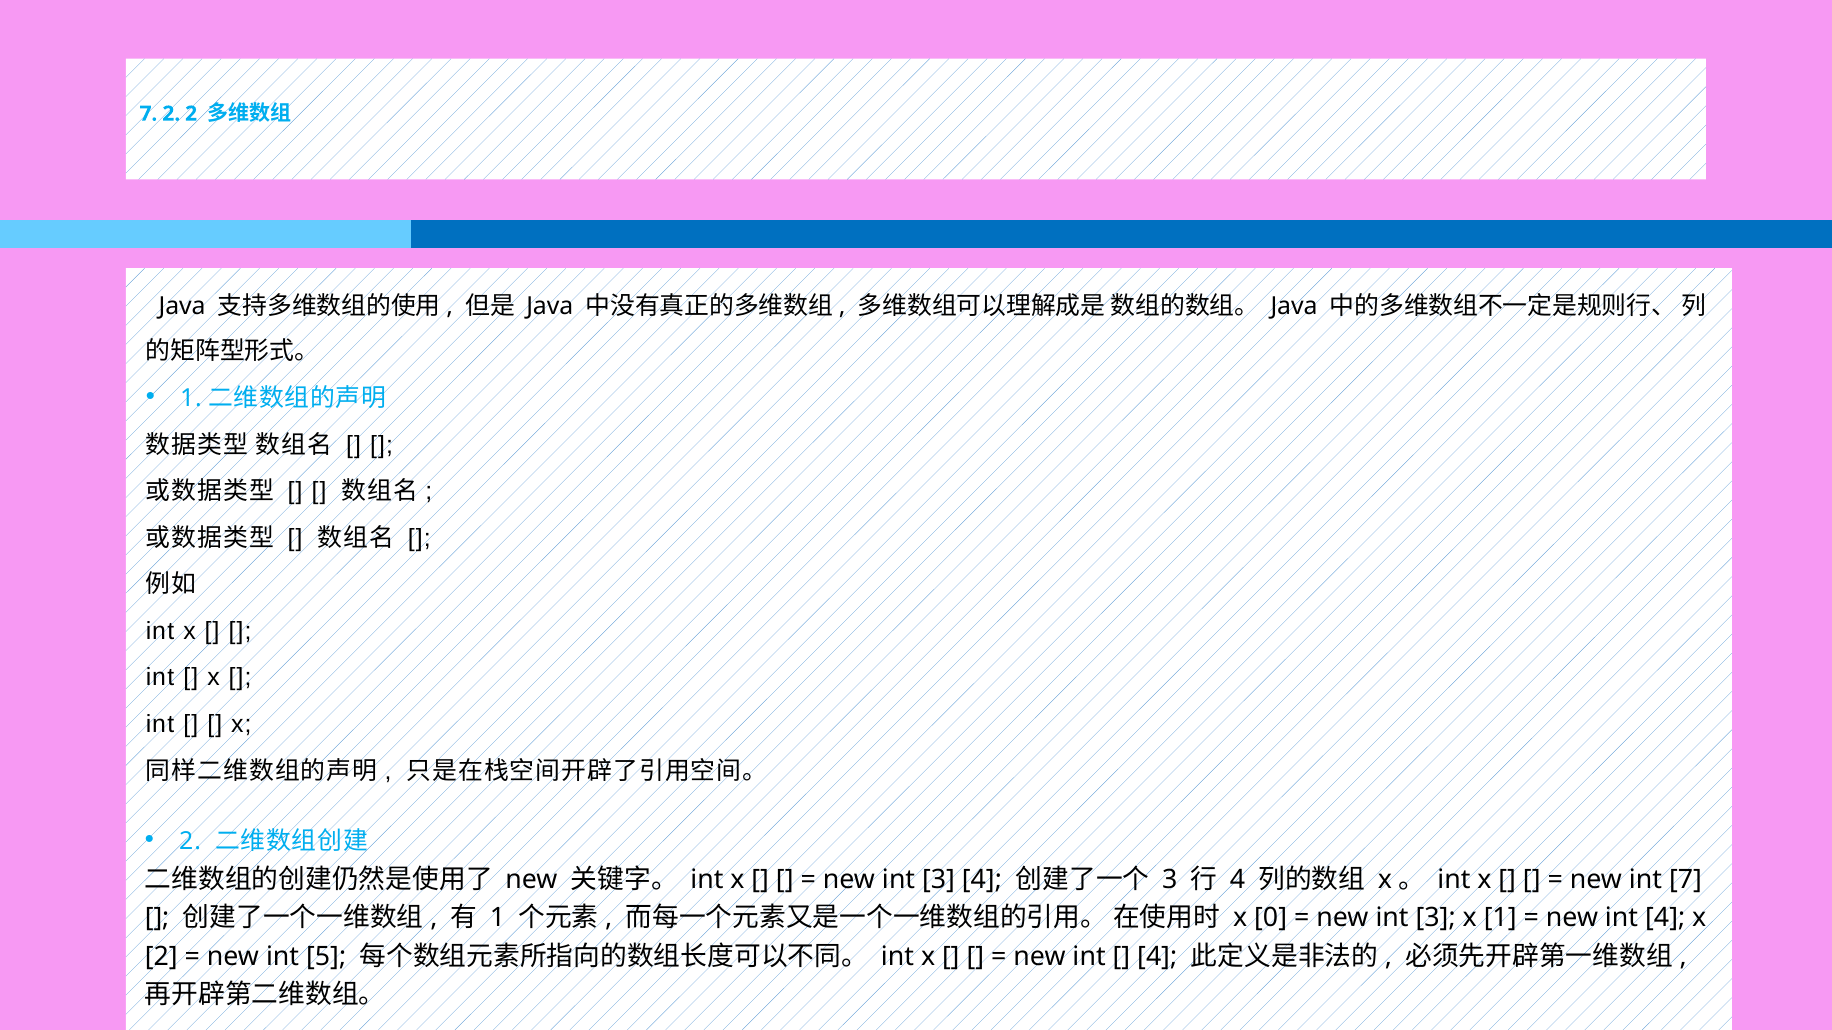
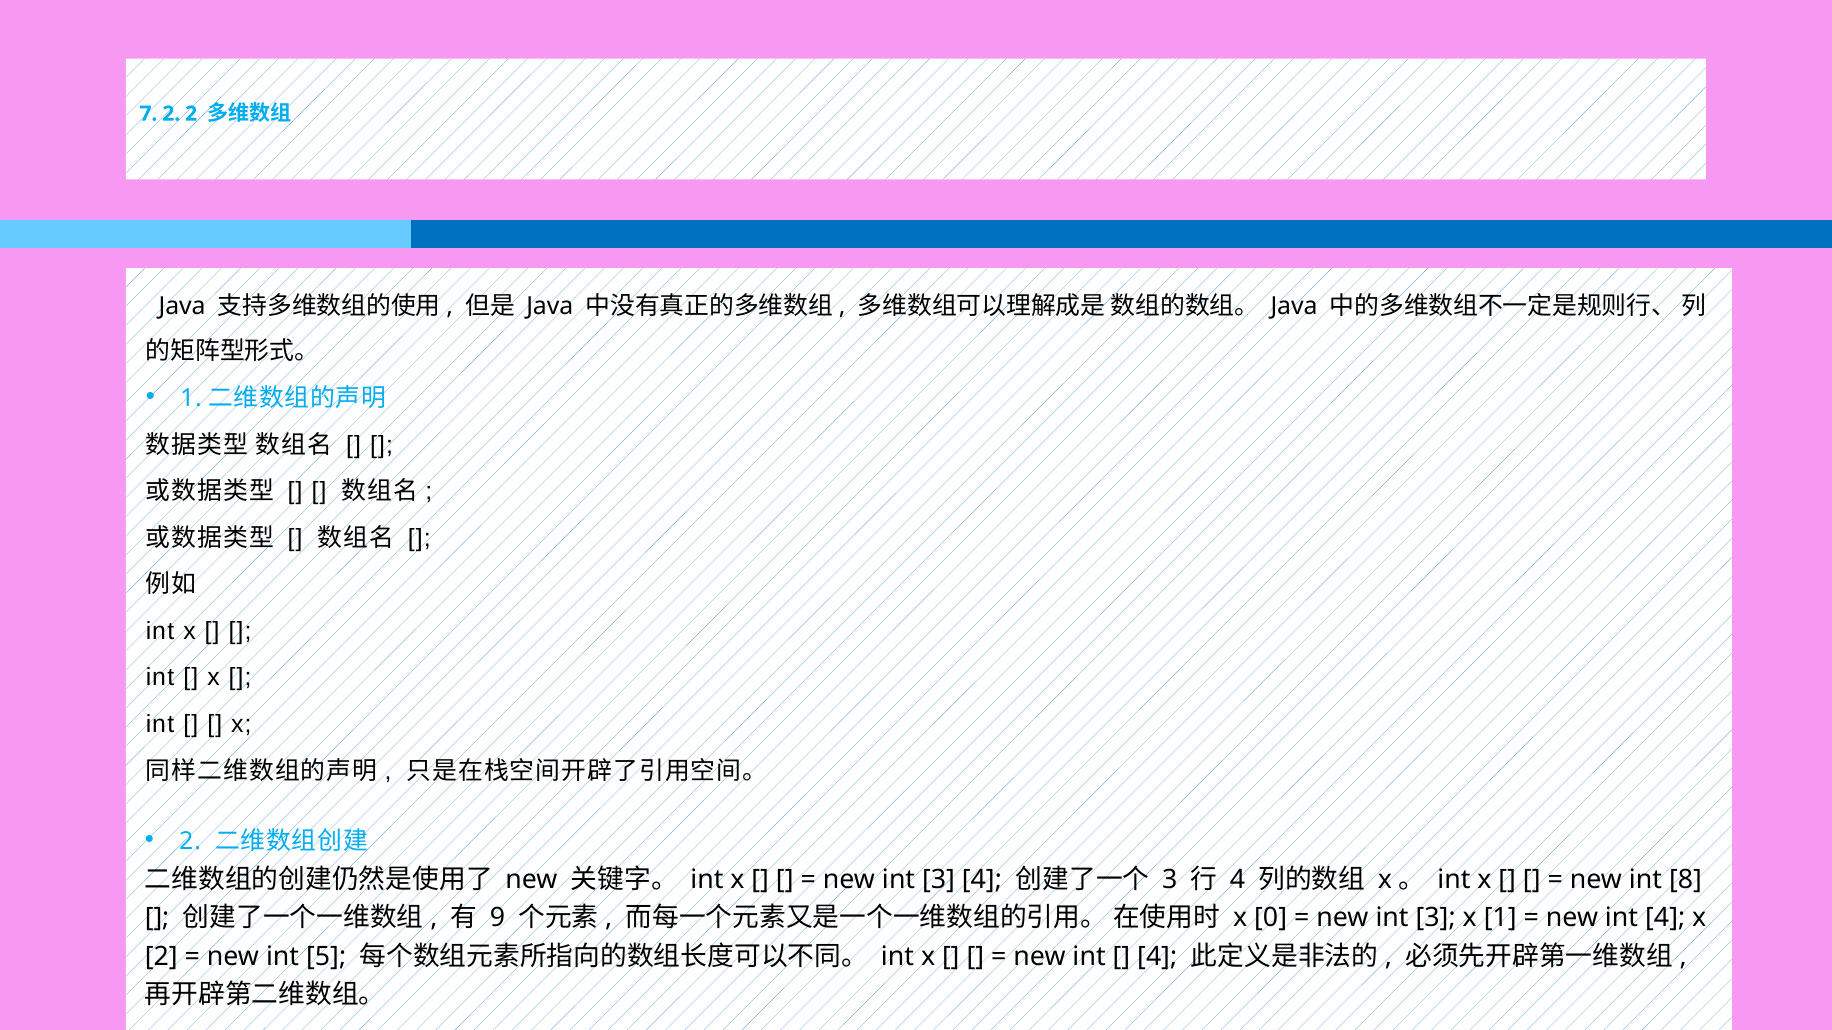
int 7: 7 -> 8
1 at (497, 918): 1 -> 9
